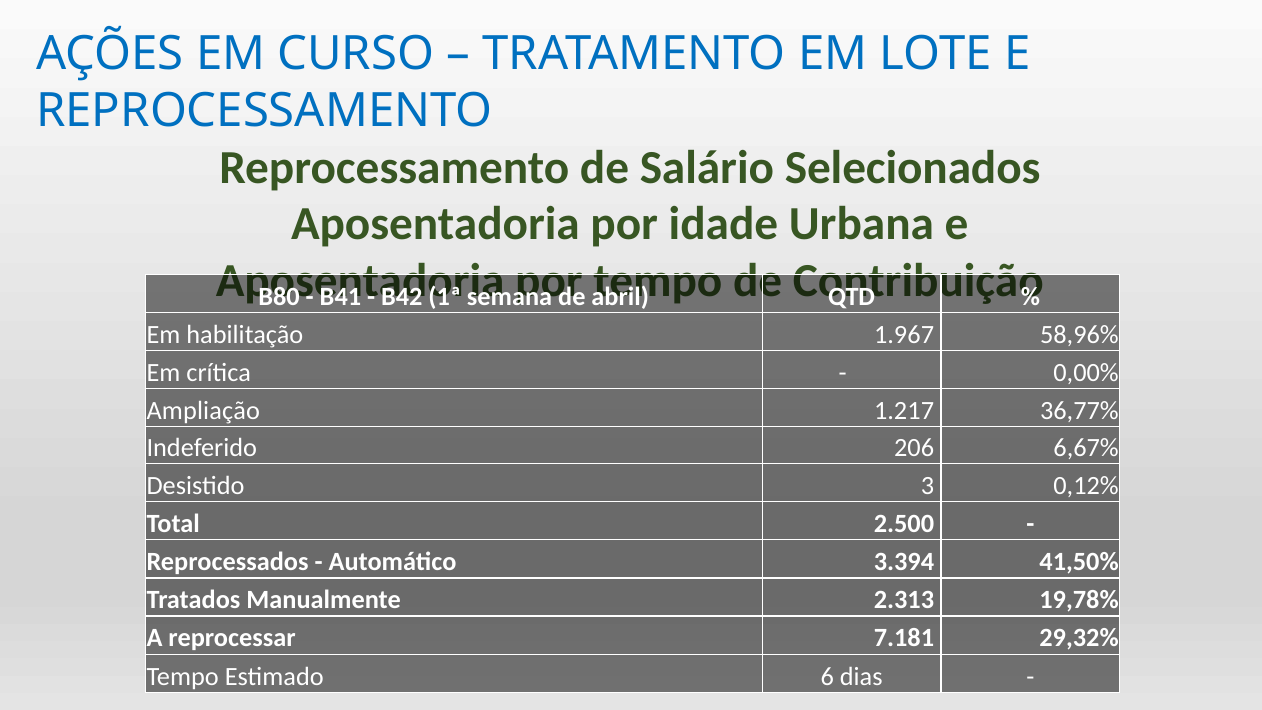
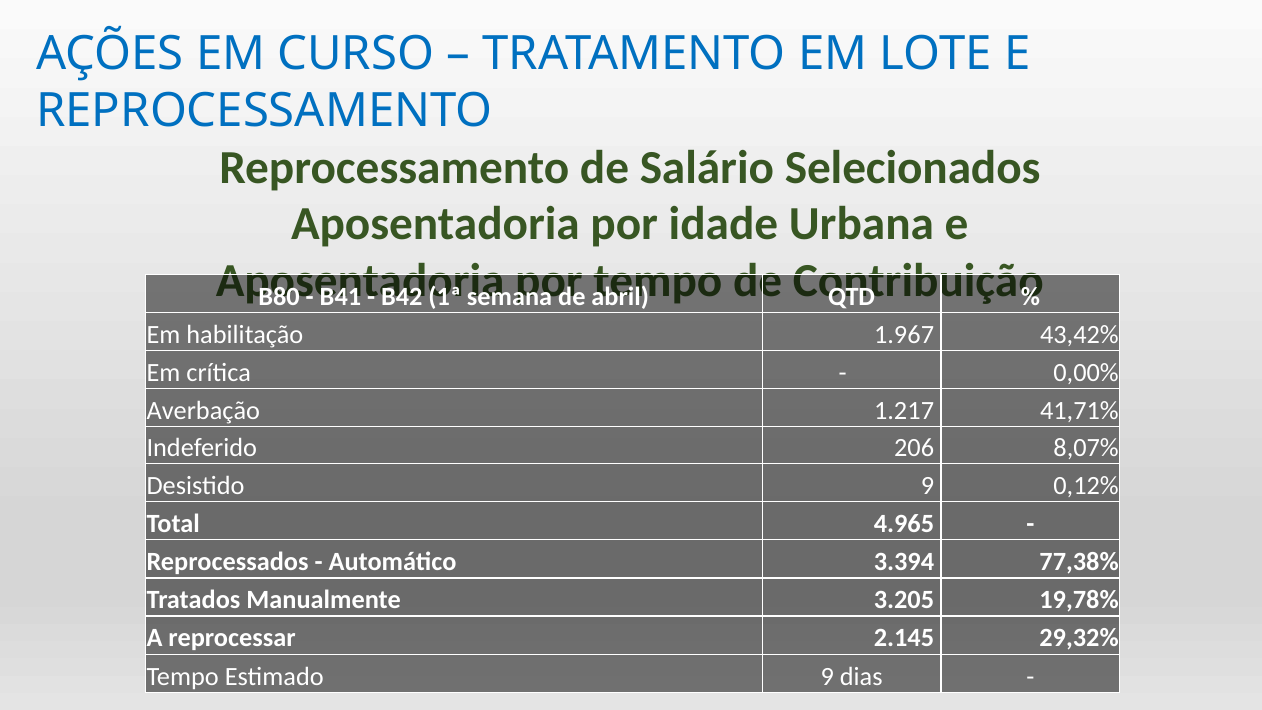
58,96%: 58,96% -> 43,42%
Ampliação: Ampliação -> Averbação
36,77%: 36,77% -> 41,71%
6,67%: 6,67% -> 8,07%
Desistido 3: 3 -> 9
2.500: 2.500 -> 4.965
41,50%: 41,50% -> 77,38%
2.313: 2.313 -> 3.205
7.181: 7.181 -> 2.145
Estimado 6: 6 -> 9
